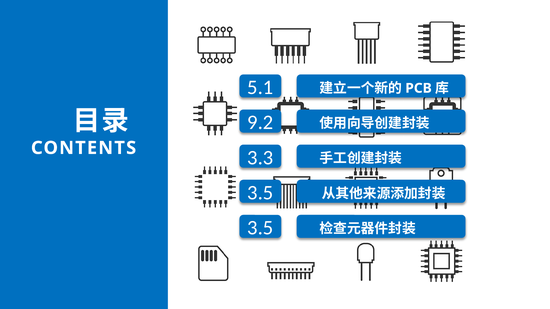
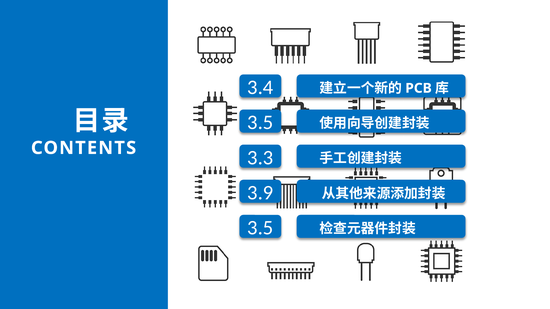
5.1: 5.1 -> 3.4
9.2 at (260, 123): 9.2 -> 3.5
3.5 at (260, 193): 3.5 -> 3.9
